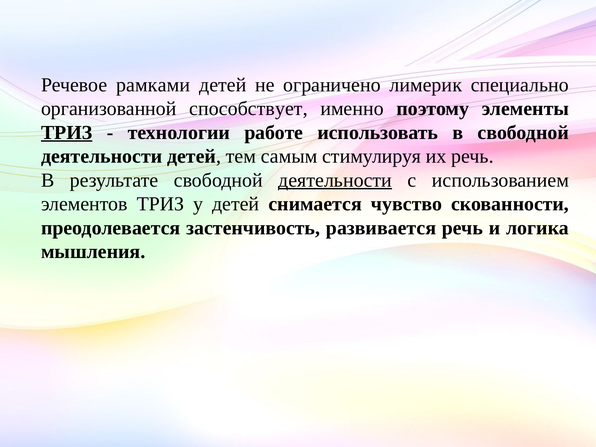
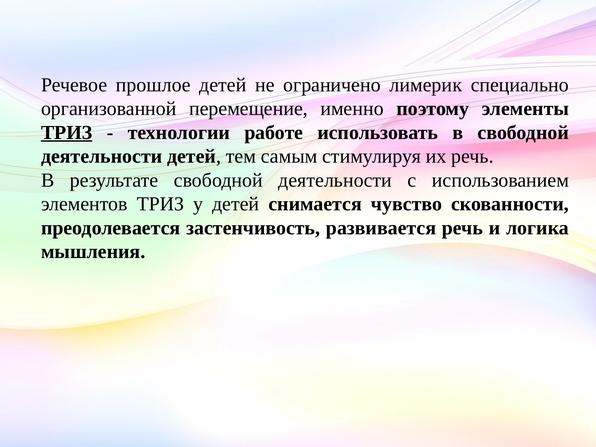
рамками: рамками -> прошлое
способствует: способствует -> перемещение
деятельности at (335, 180) underline: present -> none
